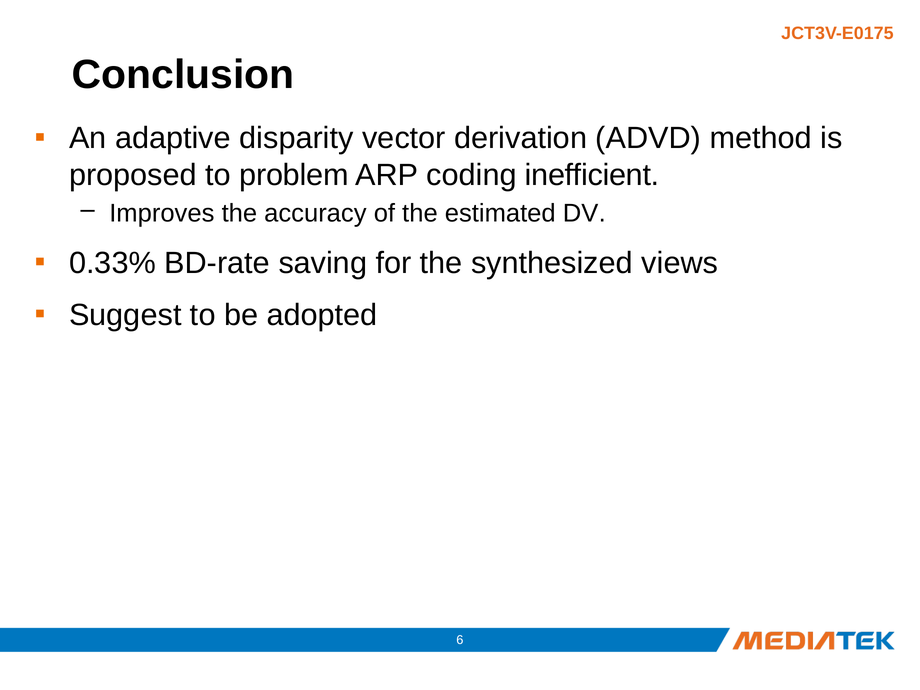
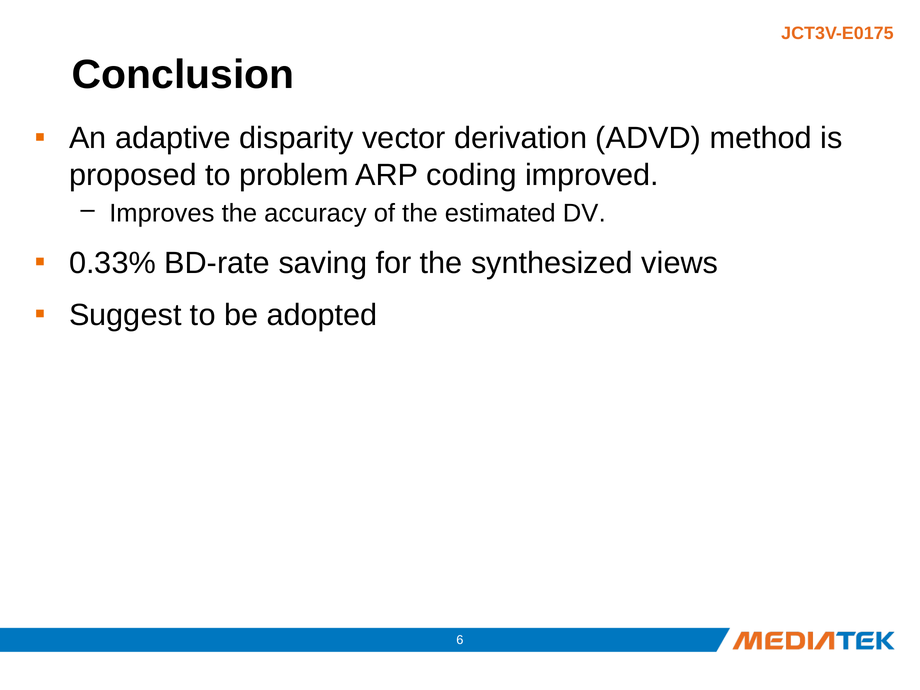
inefficient: inefficient -> improved
